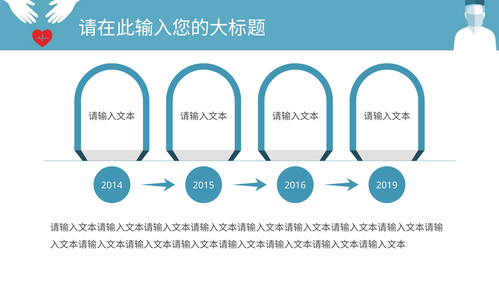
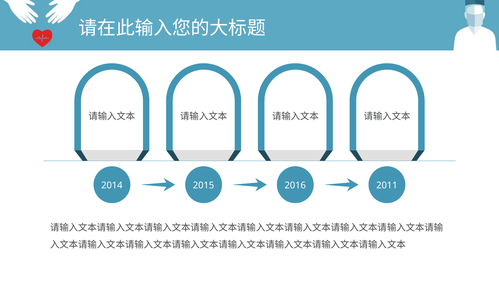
2019: 2019 -> 2011
